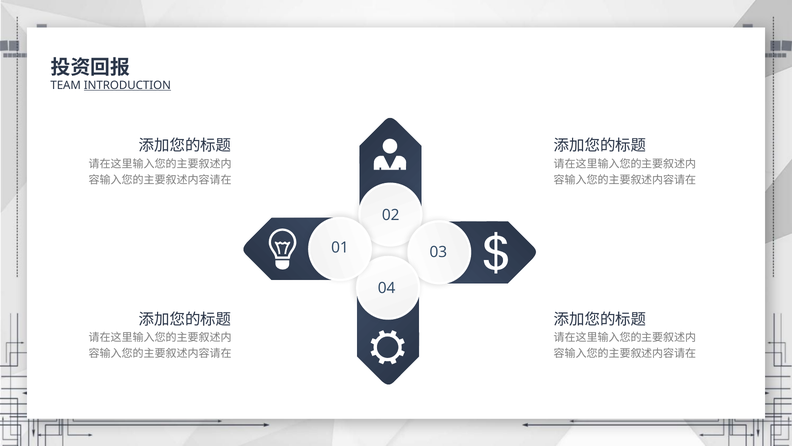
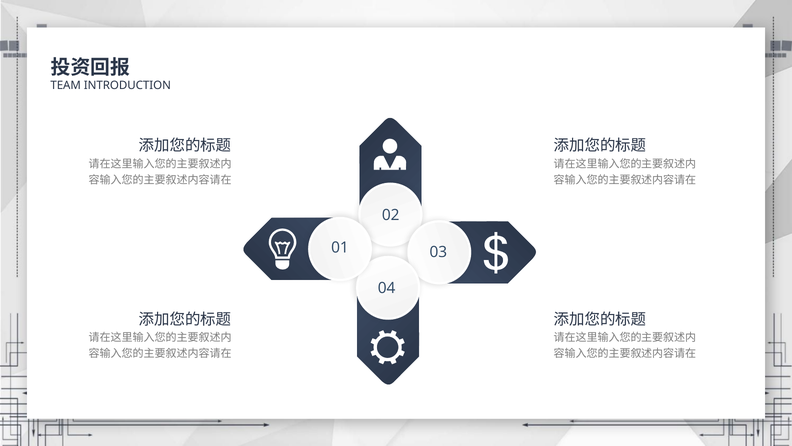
INTRODUCTION underline: present -> none
